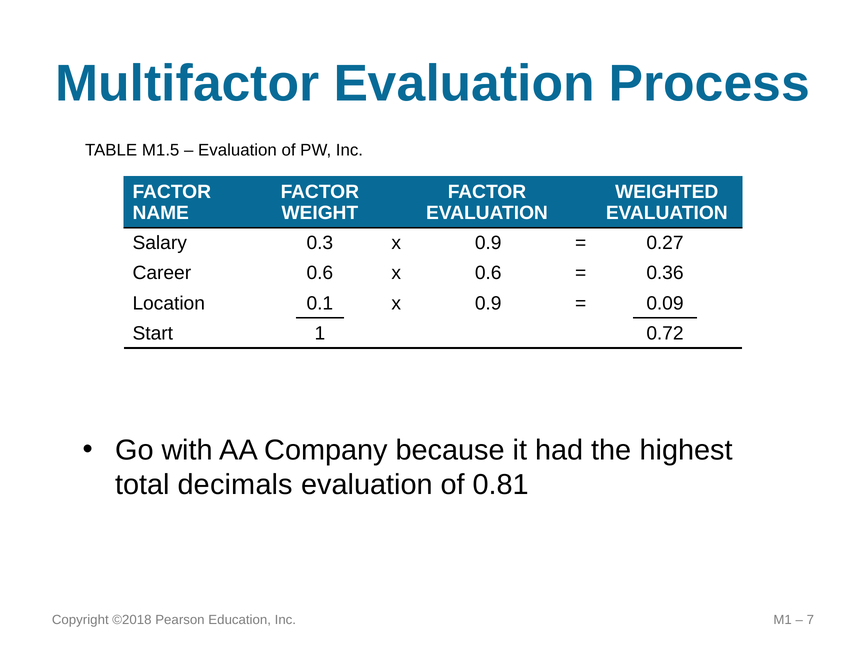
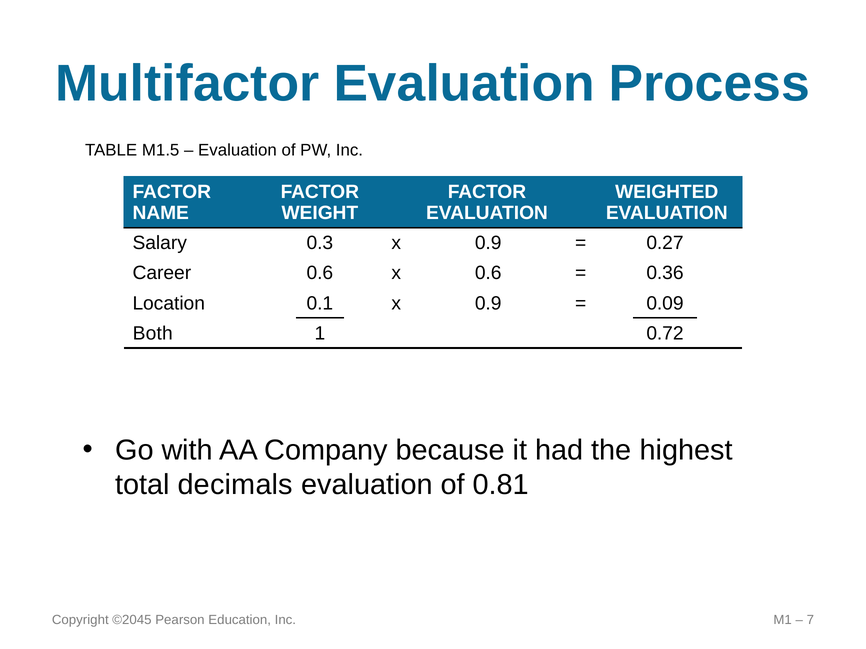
Start: Start -> Both
©2018: ©2018 -> ©2045
